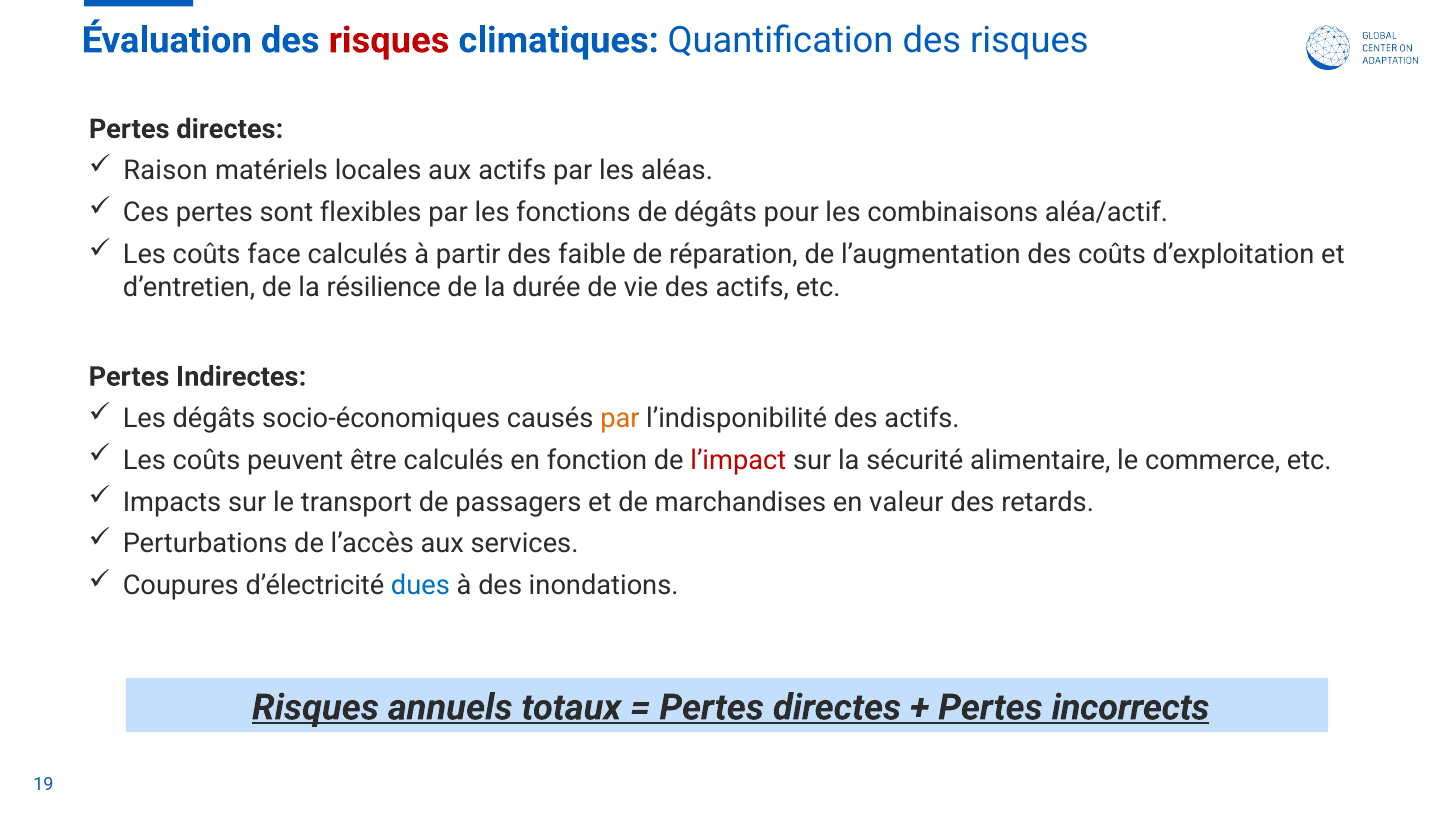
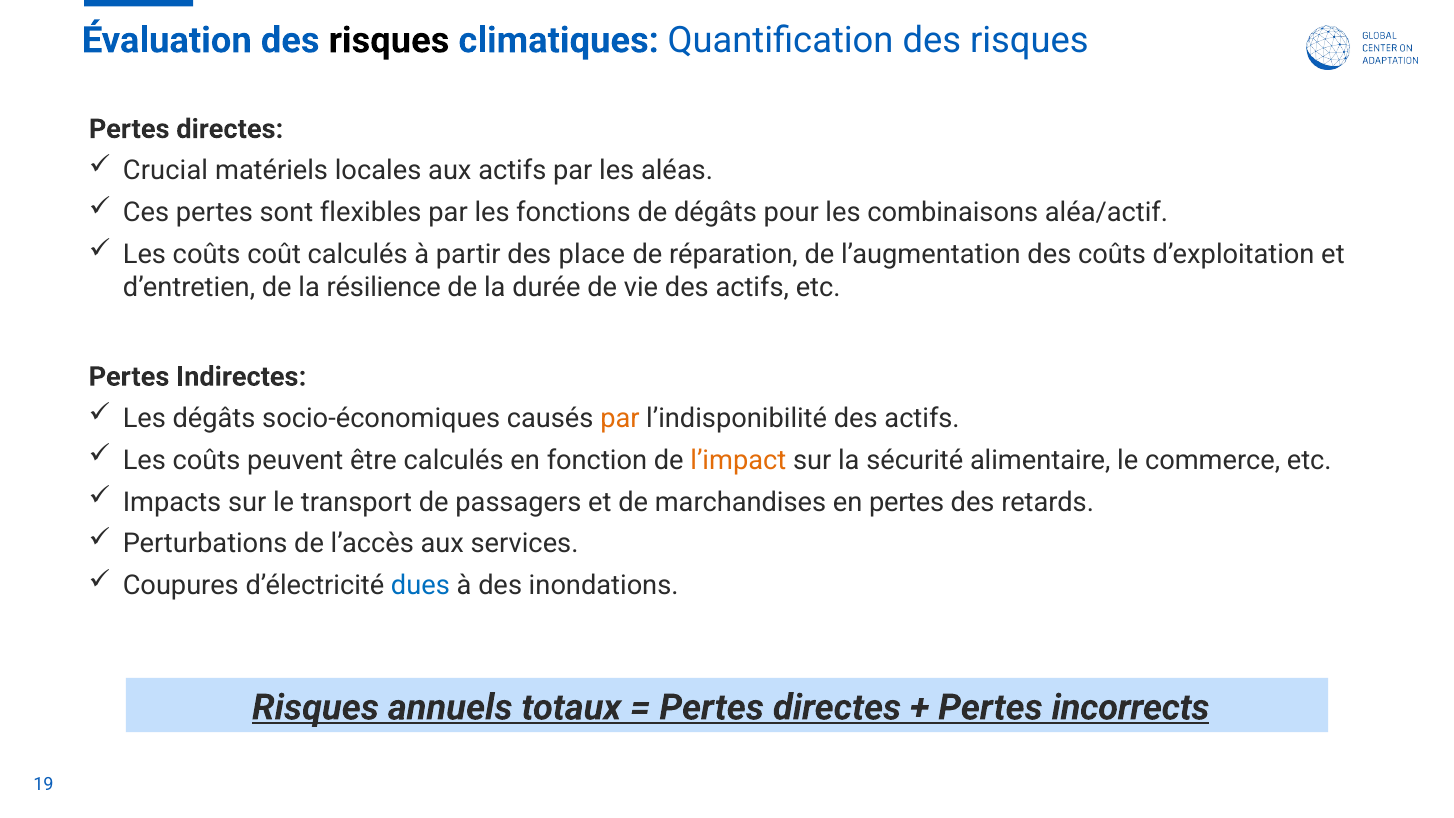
risques at (389, 40) colour: red -> black
Raison: Raison -> Crucial
face: face -> coût
faible: faible -> place
l’impact colour: red -> orange
en valeur: valeur -> pertes
